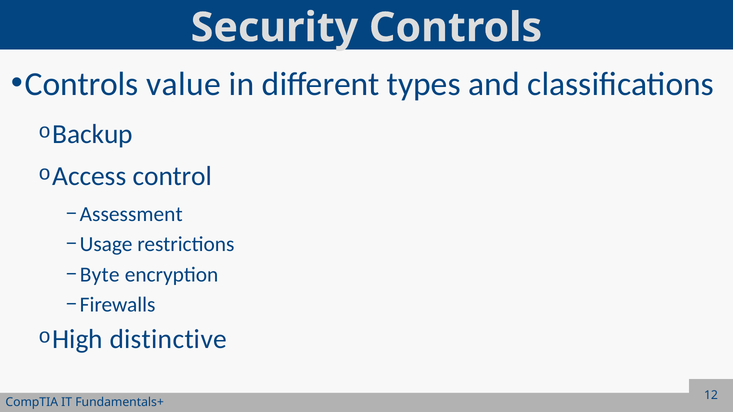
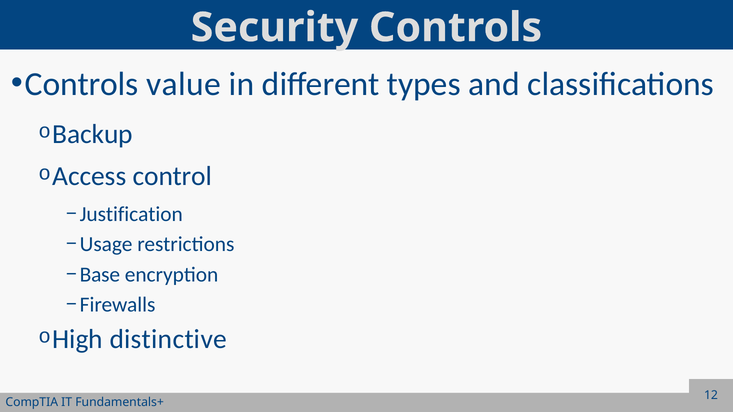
Assessment: Assessment -> Justification
Byte: Byte -> Base
